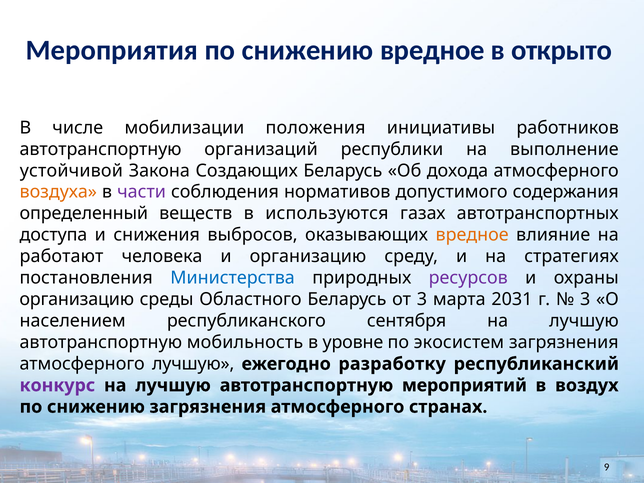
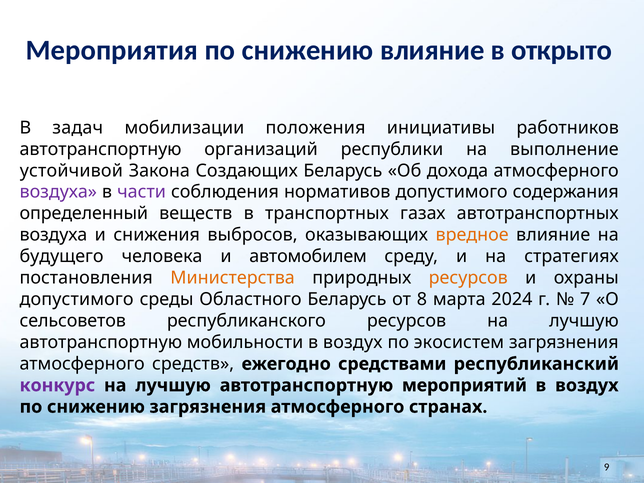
снижению вредное: вредное -> влияние
числе: числе -> задач
воздуха at (58, 192) colour: orange -> purple
используются: используются -> транспортных
доступа at (53, 235): доступа -> воздуха
работают: работают -> будущего
и организацию: организацию -> автомобилем
Министерства colour: blue -> orange
ресурсов at (468, 278) colour: purple -> orange
организацию at (77, 299): организацию -> допустимого
от 3: 3 -> 8
2031: 2031 -> 2024
3 at (585, 299): 3 -> 7
населением: населением -> сельсоветов
республиканского сентября: сентября -> ресурсов
мобильность: мобильность -> мобильности
уровне at (353, 342): уровне -> воздух
атмосферного лучшую: лучшую -> средств
разработку: разработку -> средствами
